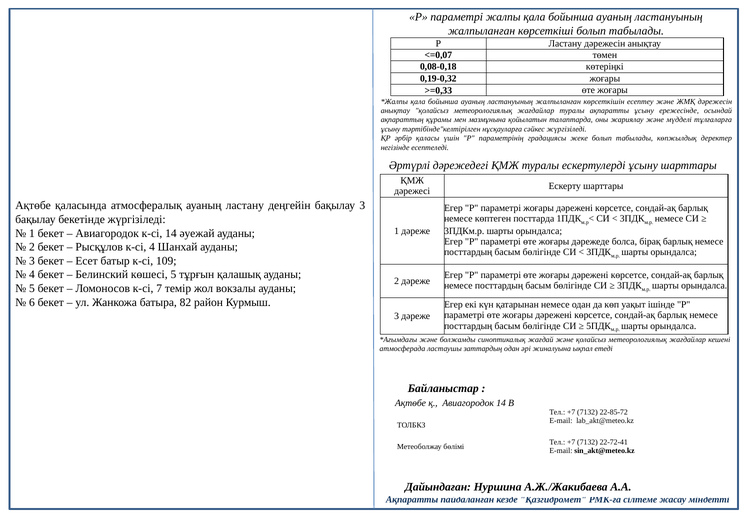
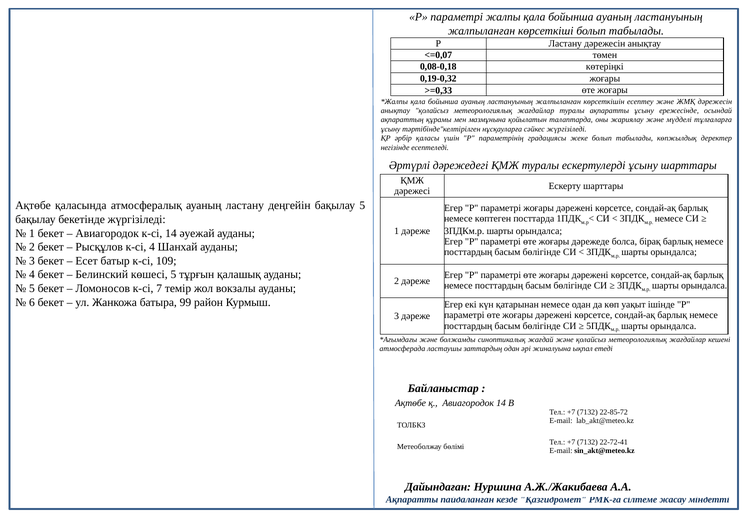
бақылау 3: 3 -> 5
82: 82 -> 99
